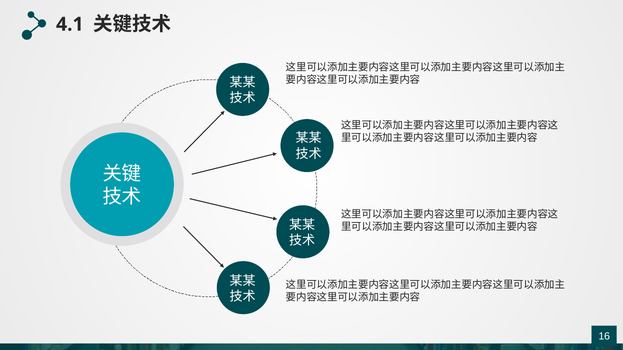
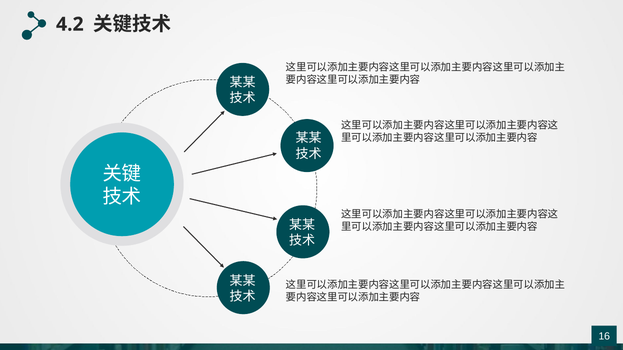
4.1: 4.1 -> 4.2
